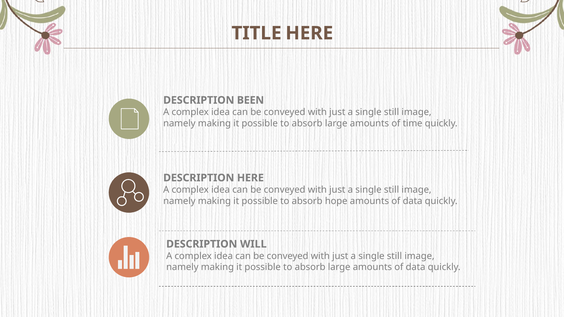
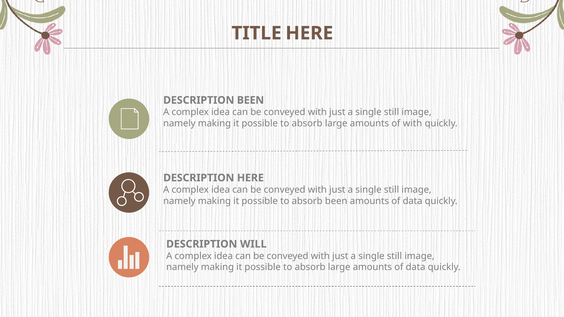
of time: time -> with
absorb hope: hope -> been
